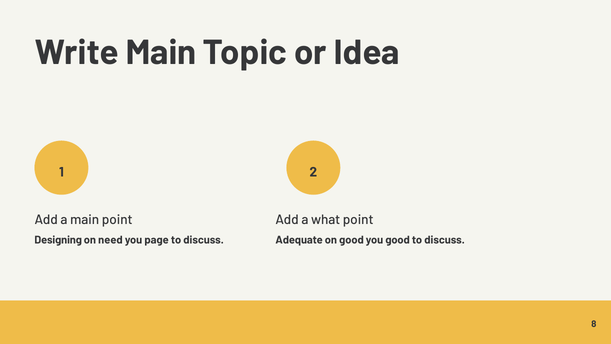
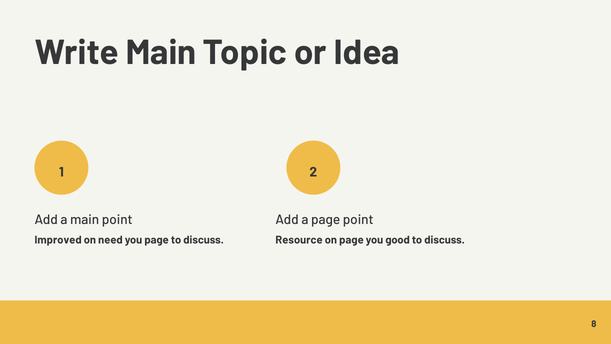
a what: what -> page
Designing: Designing -> Improved
Adequate: Adequate -> Resource
on good: good -> page
